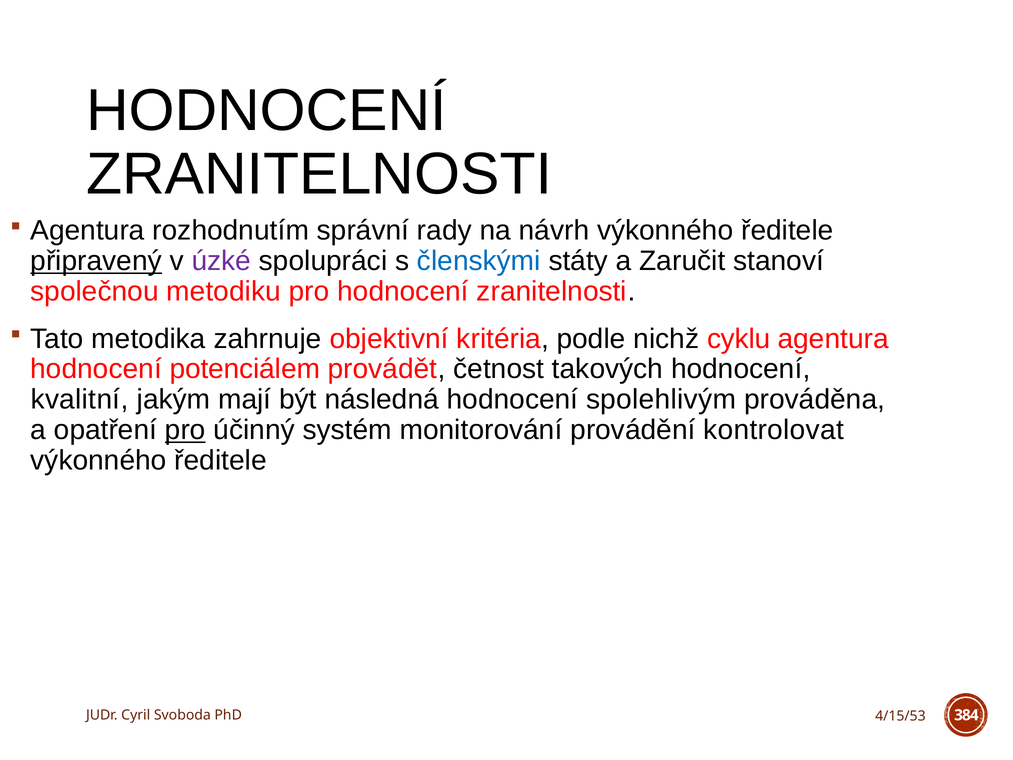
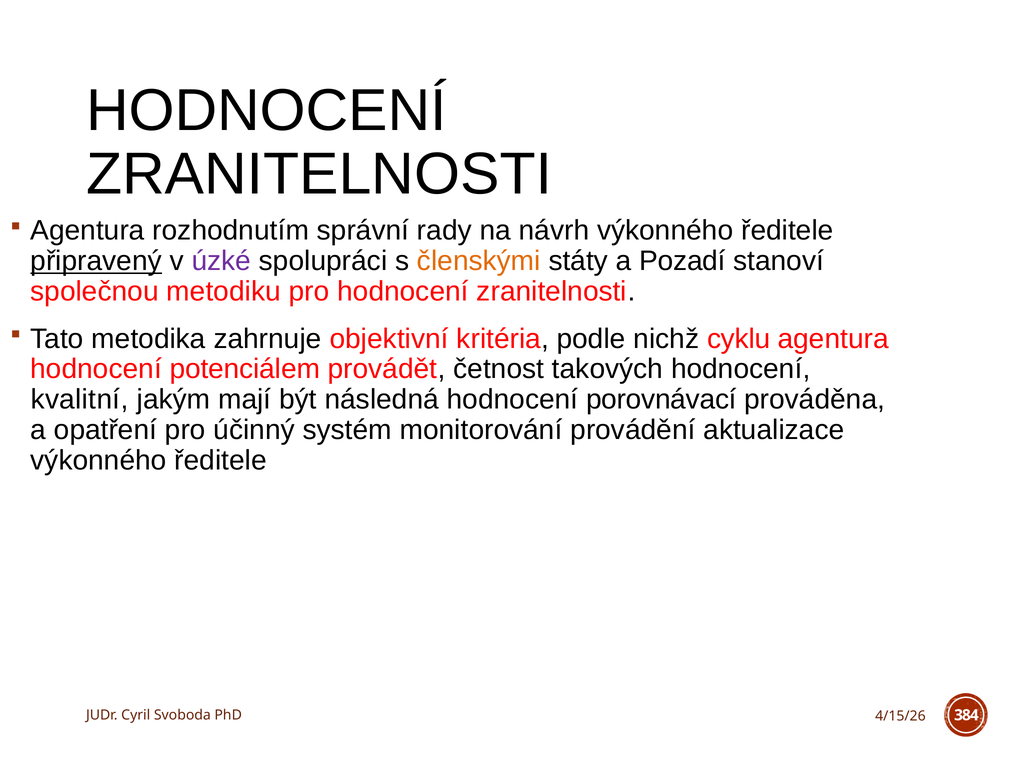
členskými colour: blue -> orange
Zaručit: Zaručit -> Pozadí
spolehlivým: spolehlivým -> porovnávací
pro at (185, 430) underline: present -> none
kontrolovat: kontrolovat -> aktualizace
4/15/53: 4/15/53 -> 4/15/26
